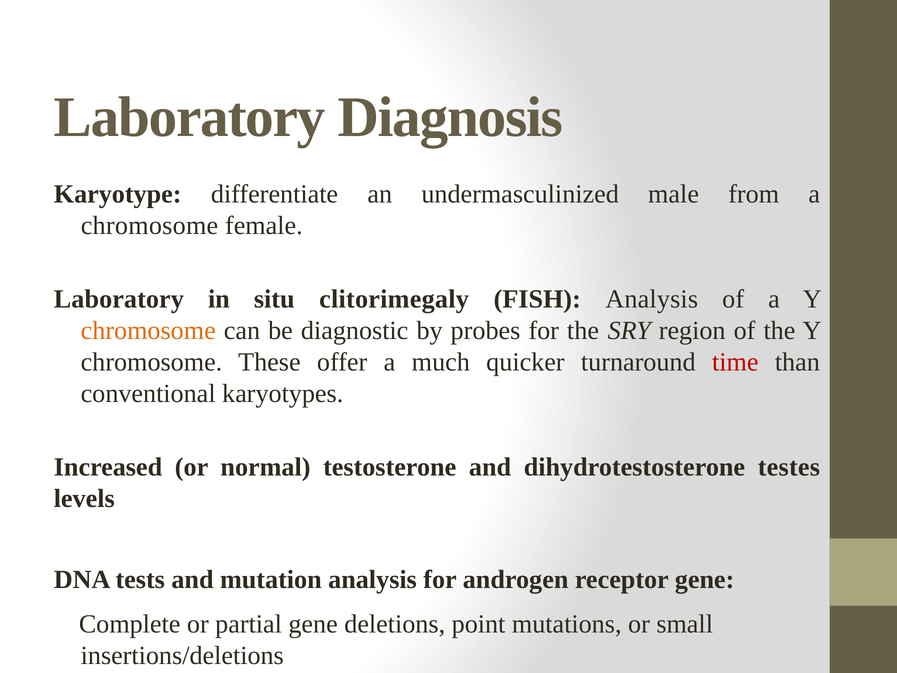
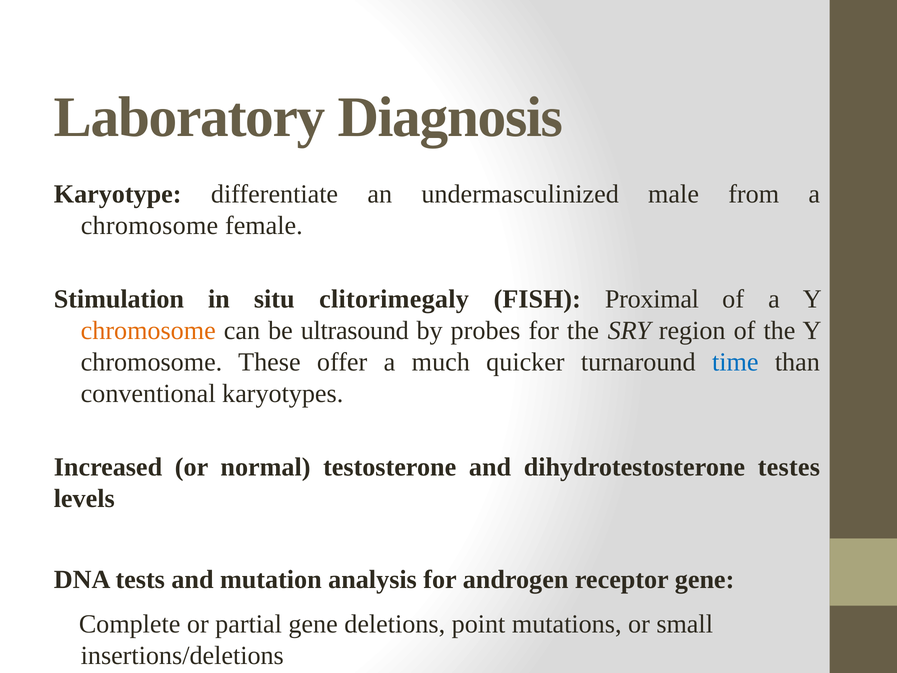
Laboratory at (119, 299): Laboratory -> Stimulation
FISH Analysis: Analysis -> Proximal
diagnostic: diagnostic -> ultrasound
time colour: red -> blue
